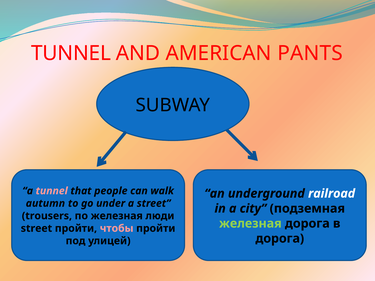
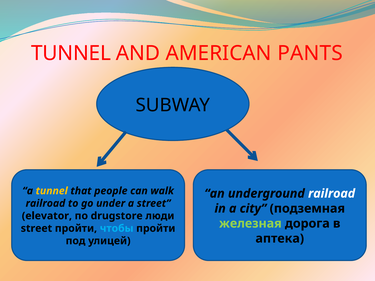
tunnel at (52, 191) colour: pink -> yellow
autumn at (45, 204): autumn -> railroad
trousers: trousers -> elevator
по железная: железная -> drugstore
чтобы colour: pink -> light blue
дорога at (280, 239): дорога -> аптека
